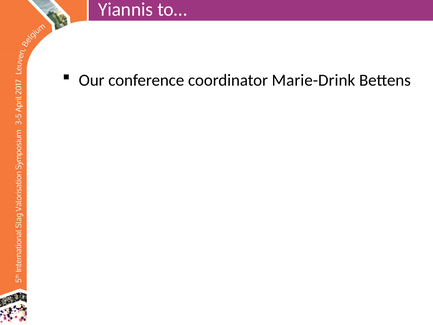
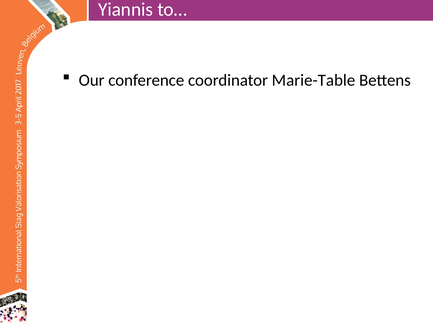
Marie-Drink: Marie-Drink -> Marie-Table
